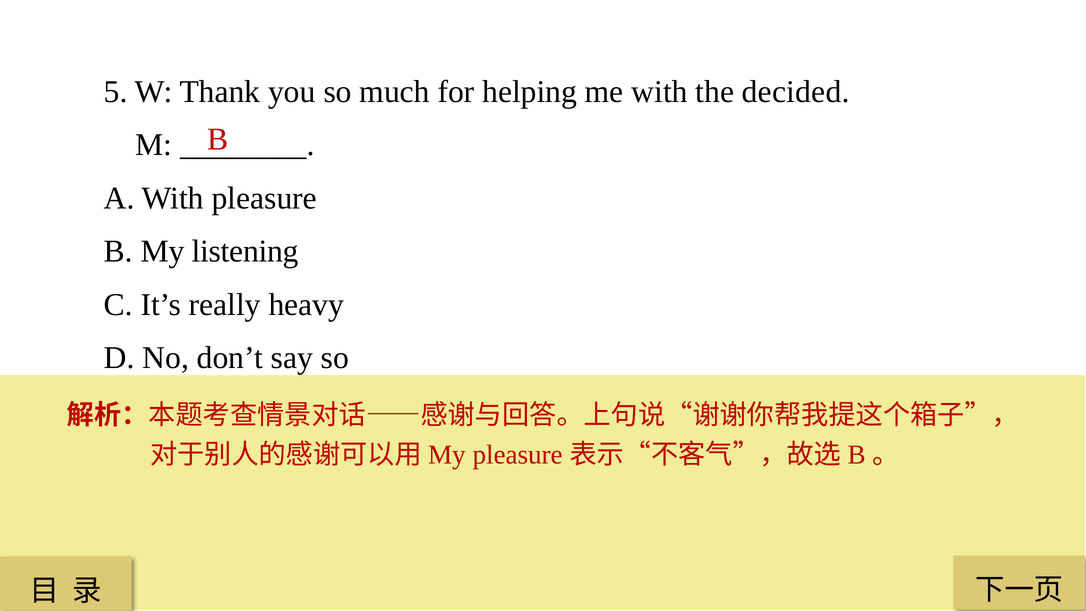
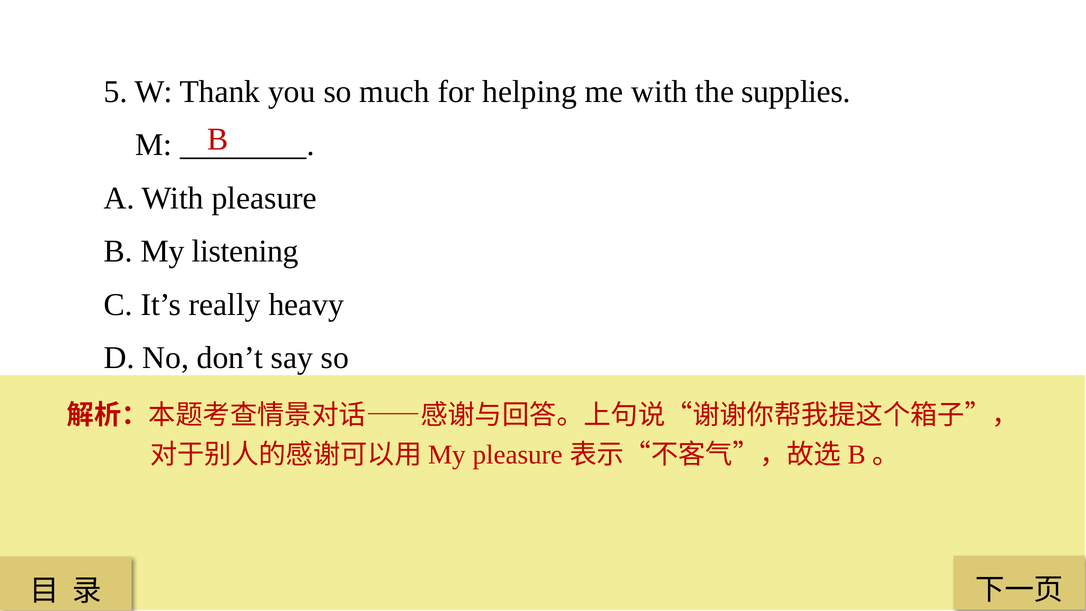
decided: decided -> supplies
